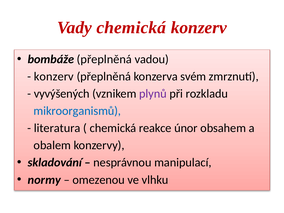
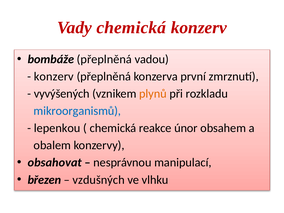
svém: svém -> první
plynů colour: purple -> orange
literatura: literatura -> lepenkou
skladování: skladování -> obsahovat
normy: normy -> březen
omezenou: omezenou -> vzdušných
